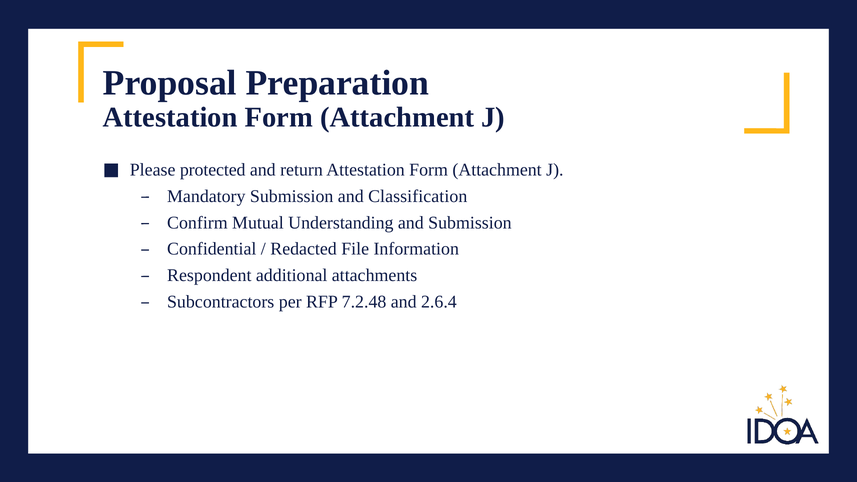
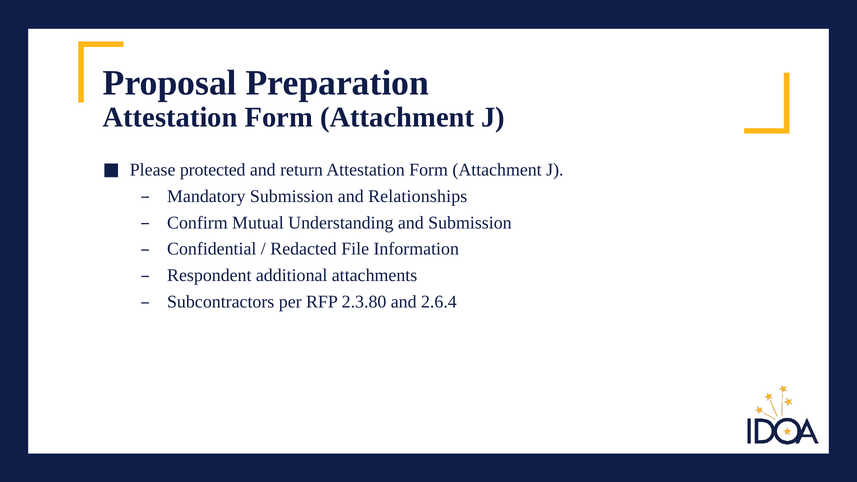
Classification: Classification -> Relationships
7.2.48: 7.2.48 -> 2.3.80
